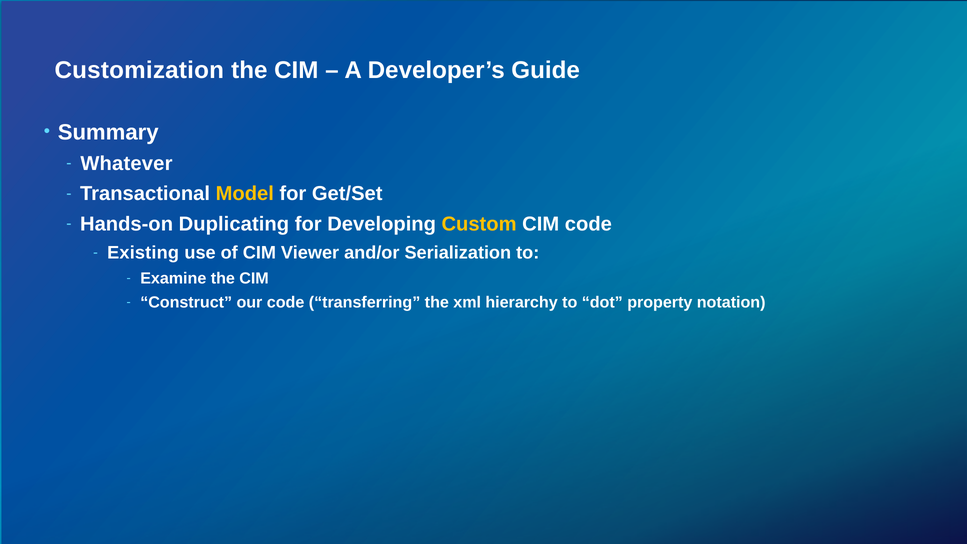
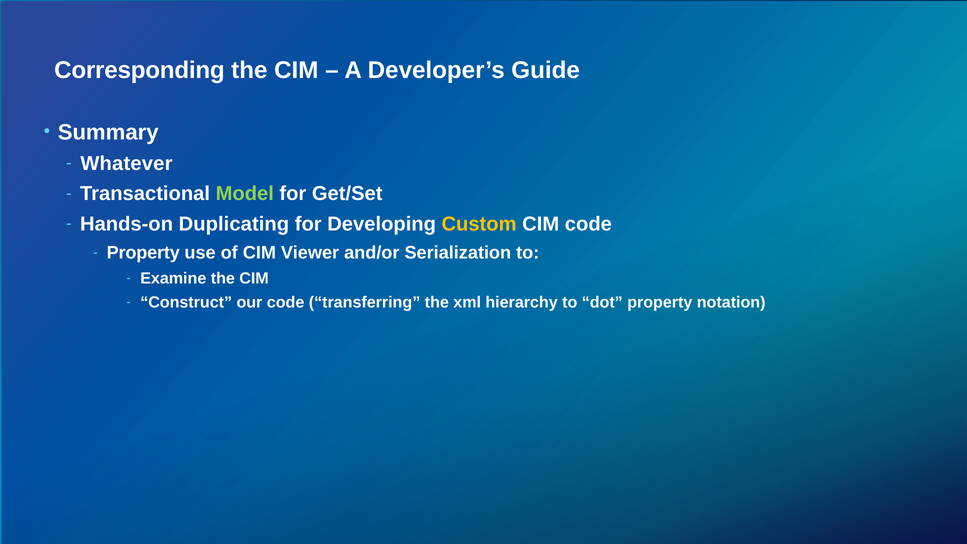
Customization: Customization -> Corresponding
Model colour: yellow -> light green
Existing at (143, 253): Existing -> Property
